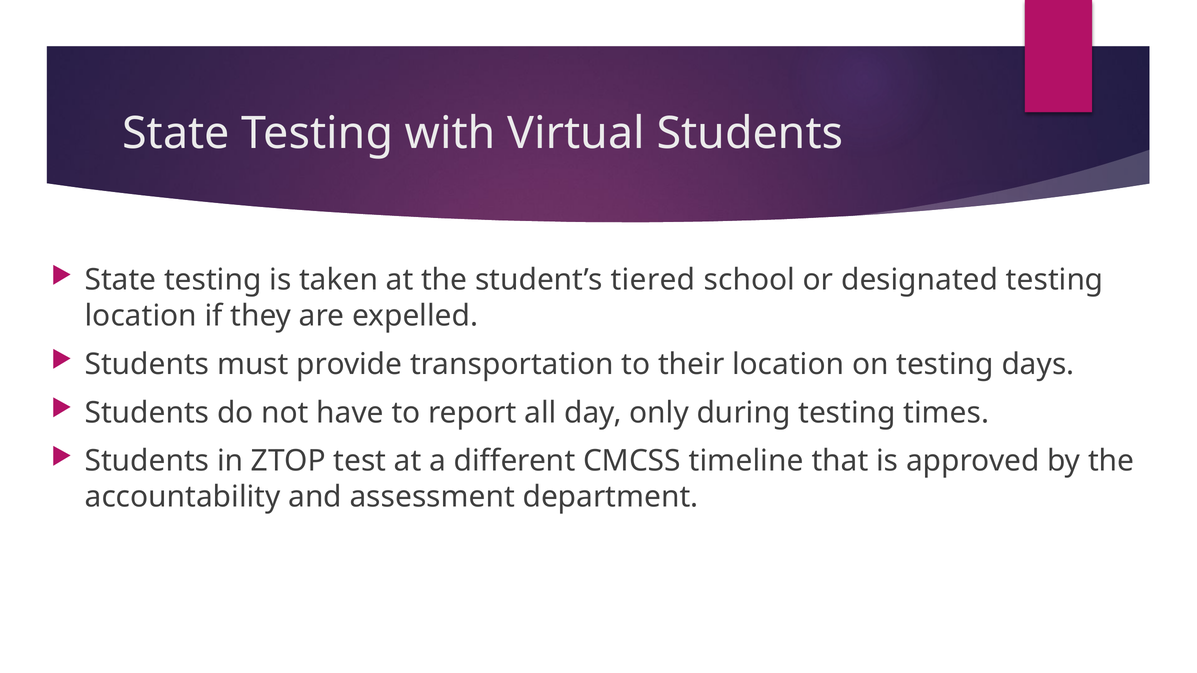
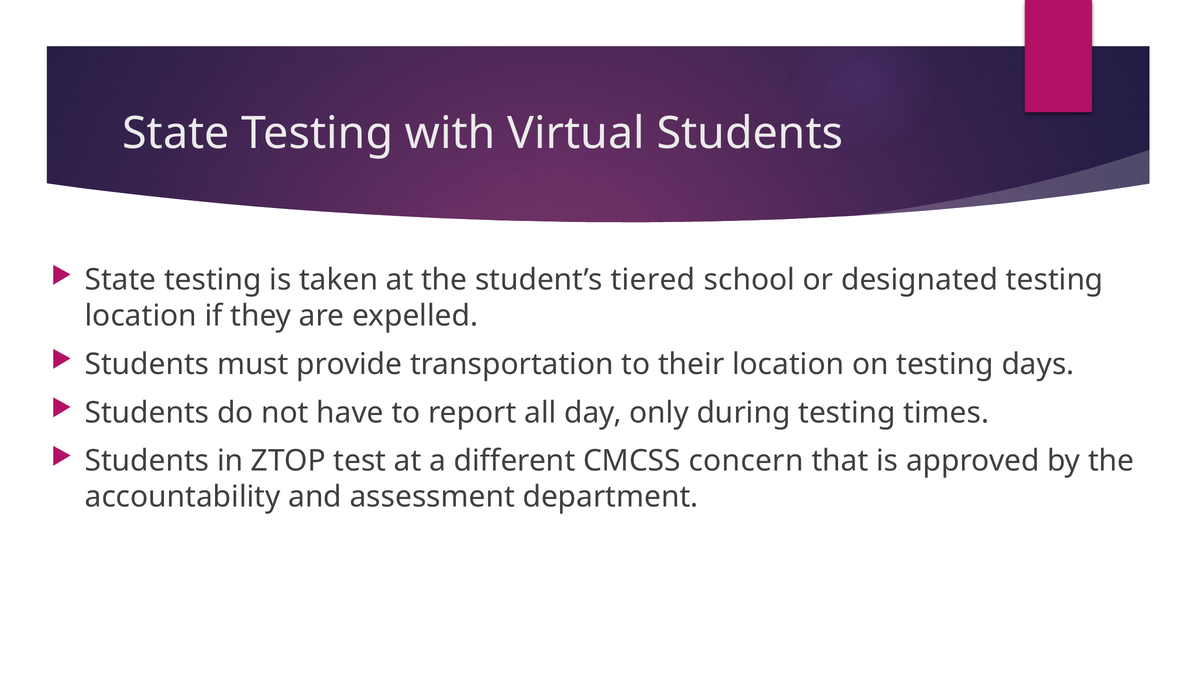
timeline: timeline -> concern
